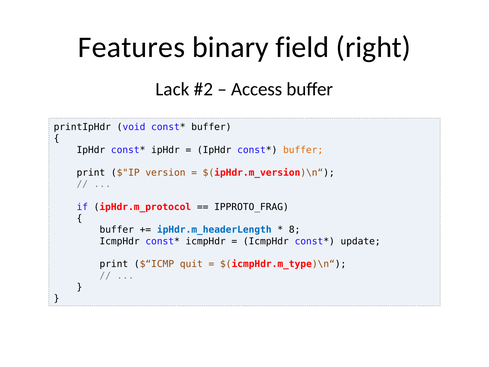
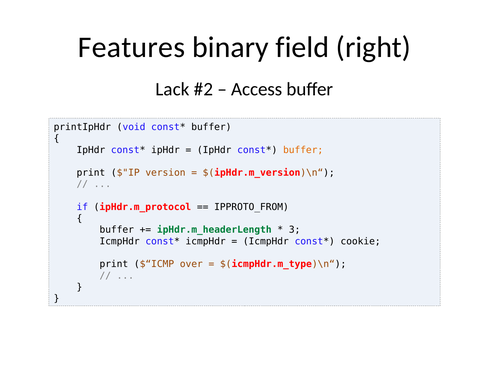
IPPROTO_FRAG: IPPROTO_FRAG -> IPPROTO_FROM
ipHdr.m_headerLength colour: blue -> green
8: 8 -> 3
update: update -> cookie
quit: quit -> over
